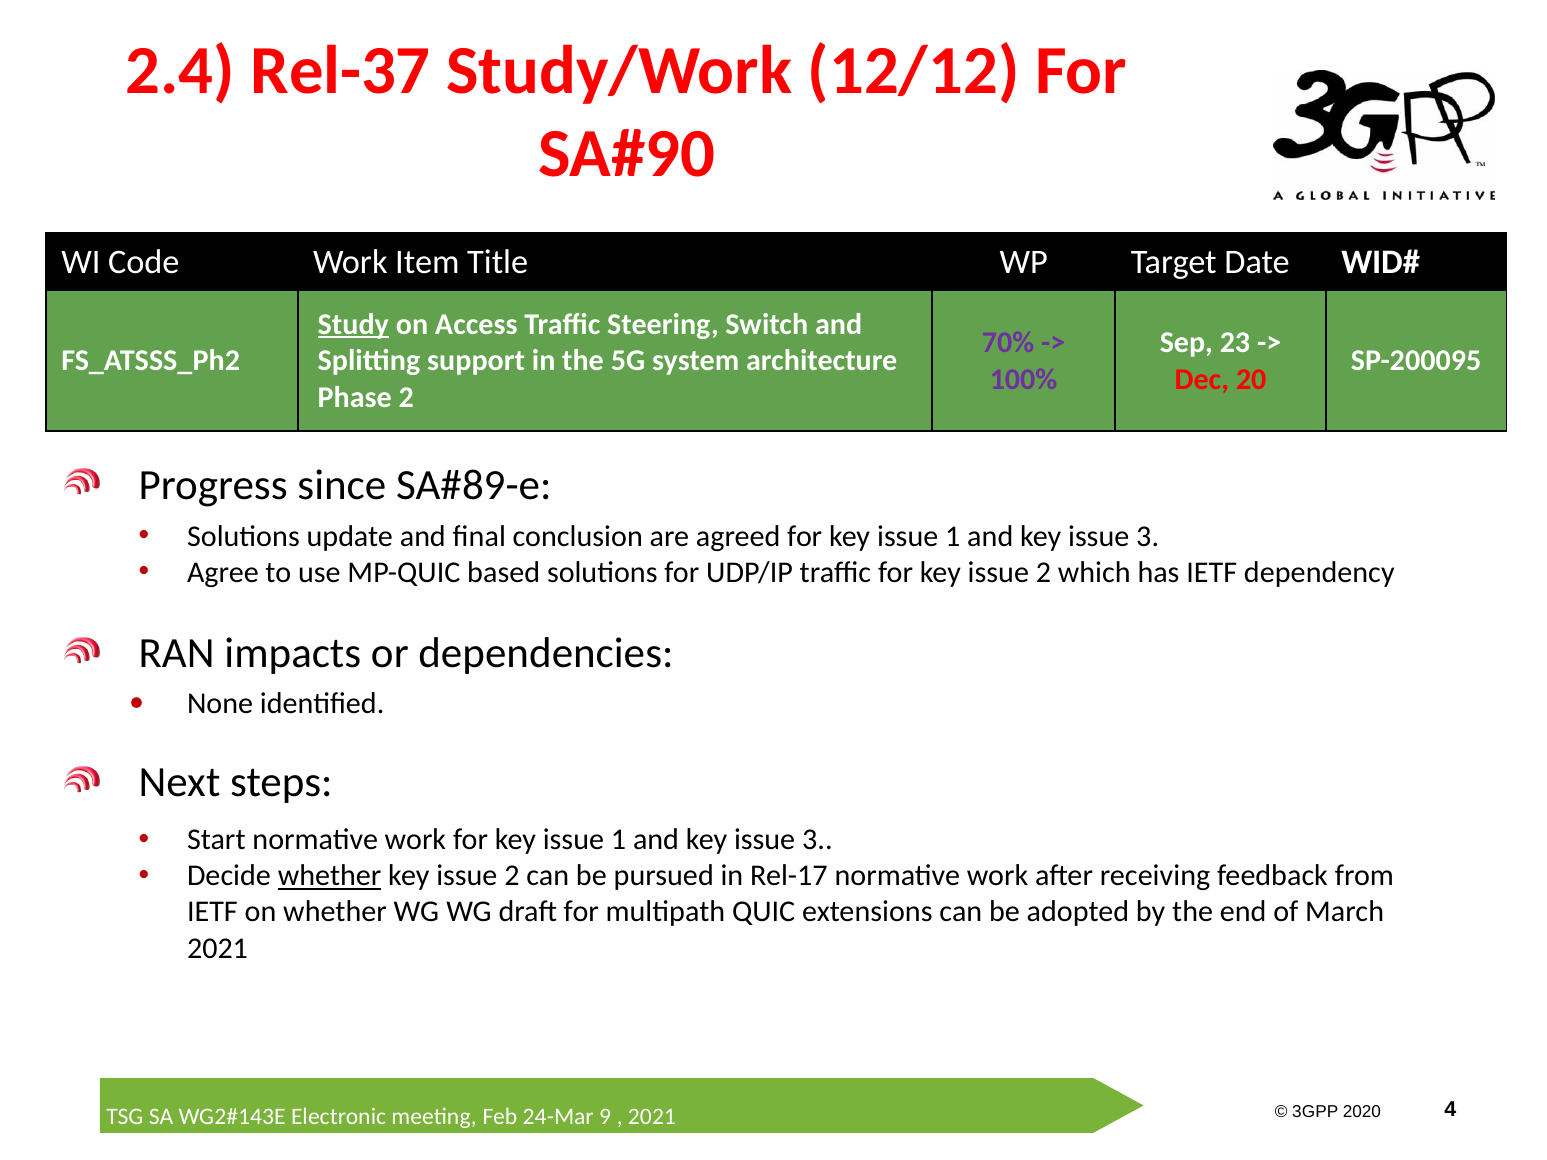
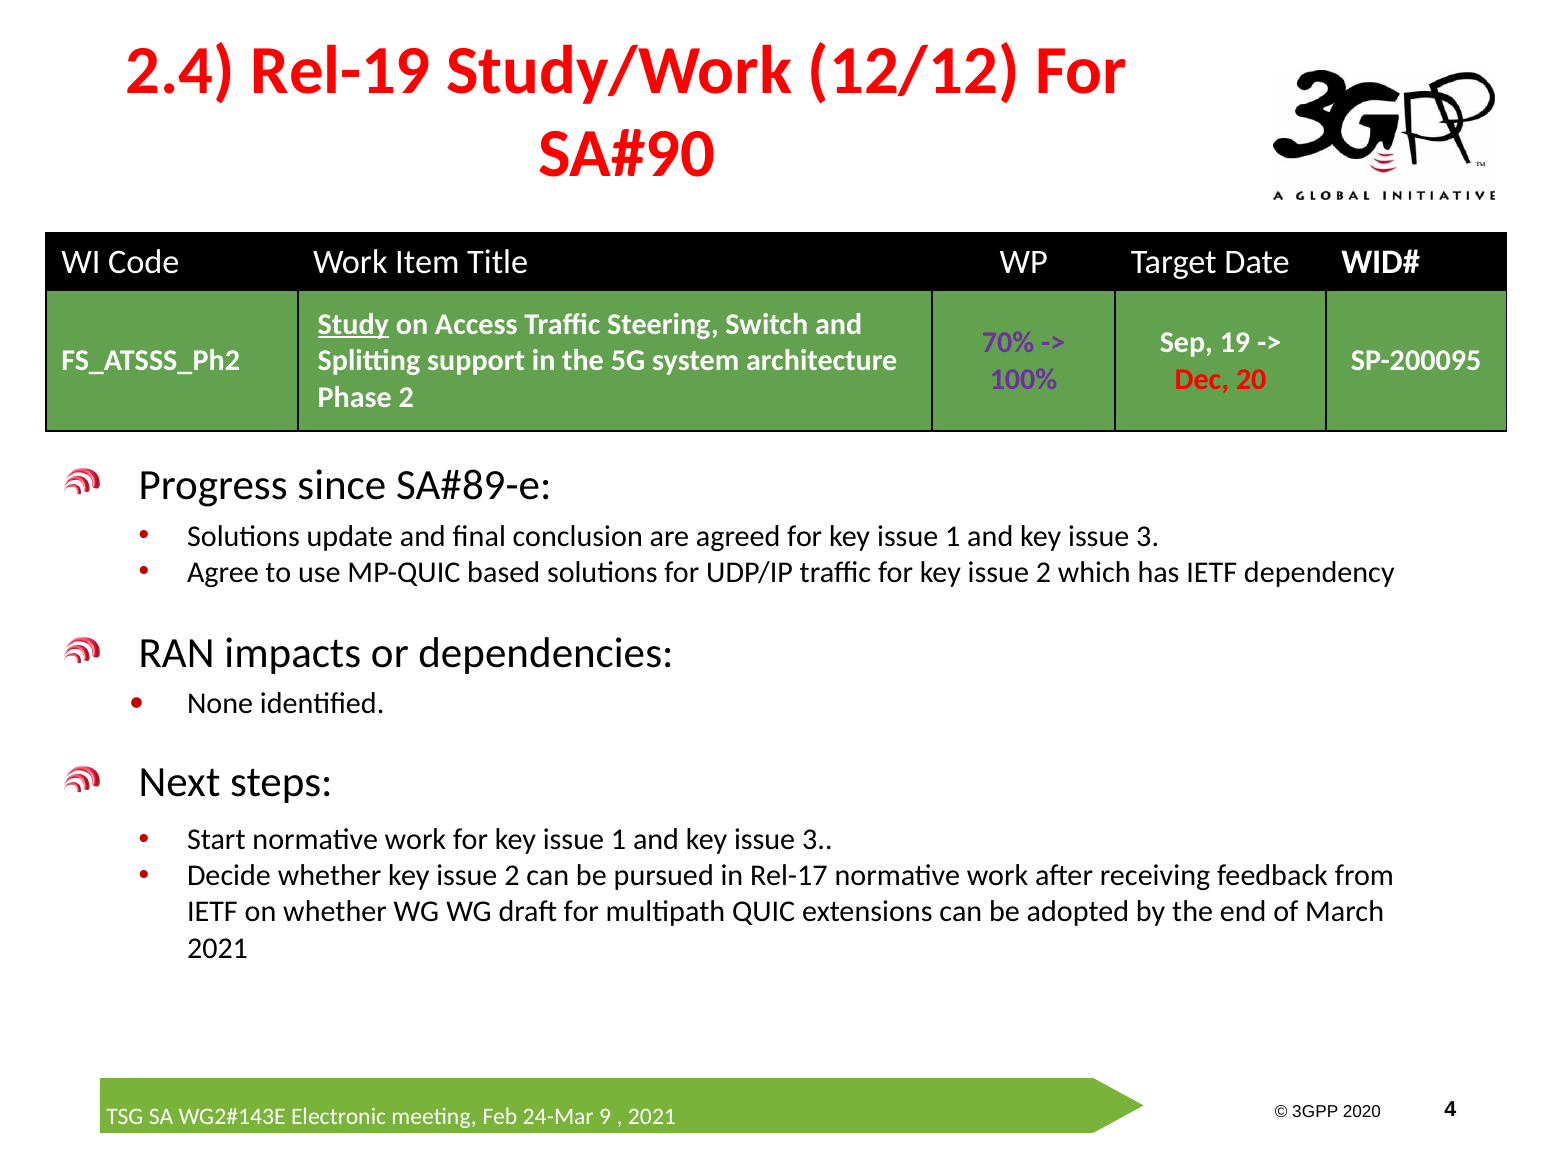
Rel-37: Rel-37 -> Rel-19
23: 23 -> 19
whether at (330, 876) underline: present -> none
